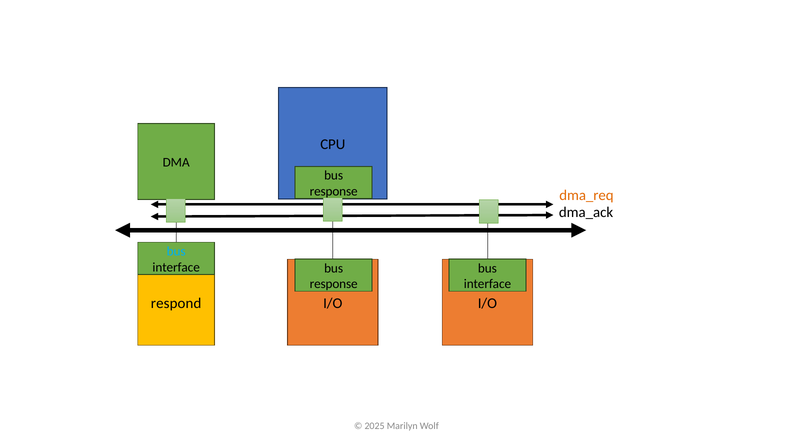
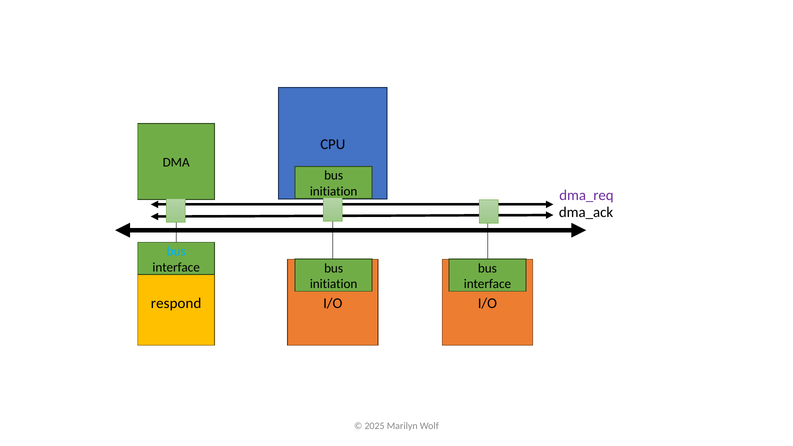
response at (334, 191): response -> initiation
dma_req colour: orange -> purple
response at (334, 284): response -> initiation
